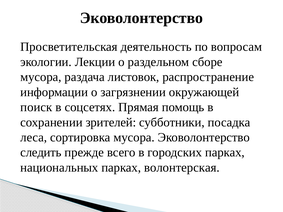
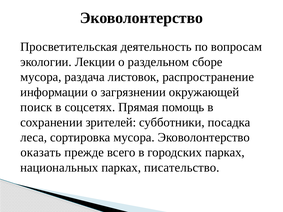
следить: следить -> оказать
волонтерская: волонтерская -> писательство
